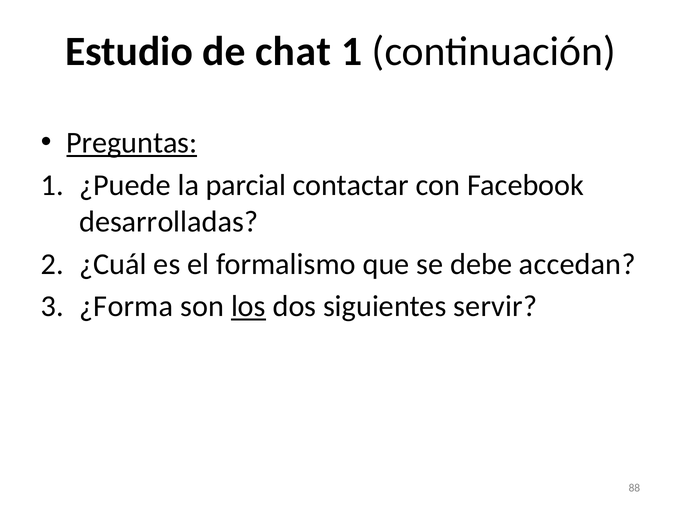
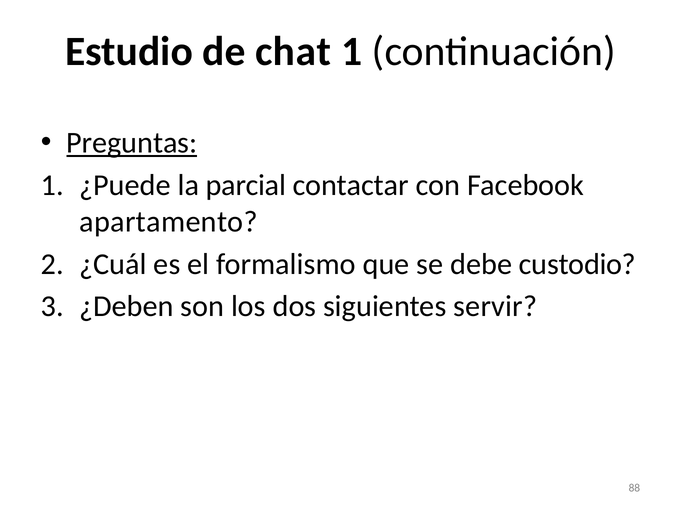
desarrolladas: desarrolladas -> apartamento
accedan: accedan -> custodio
¿Forma: ¿Forma -> ¿Deben
los underline: present -> none
